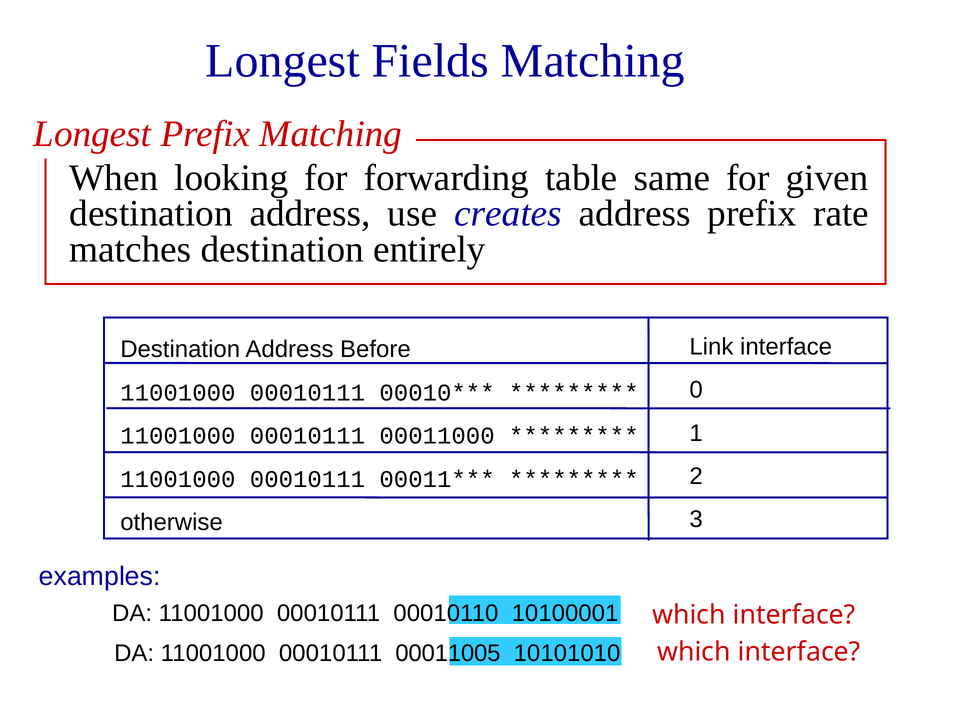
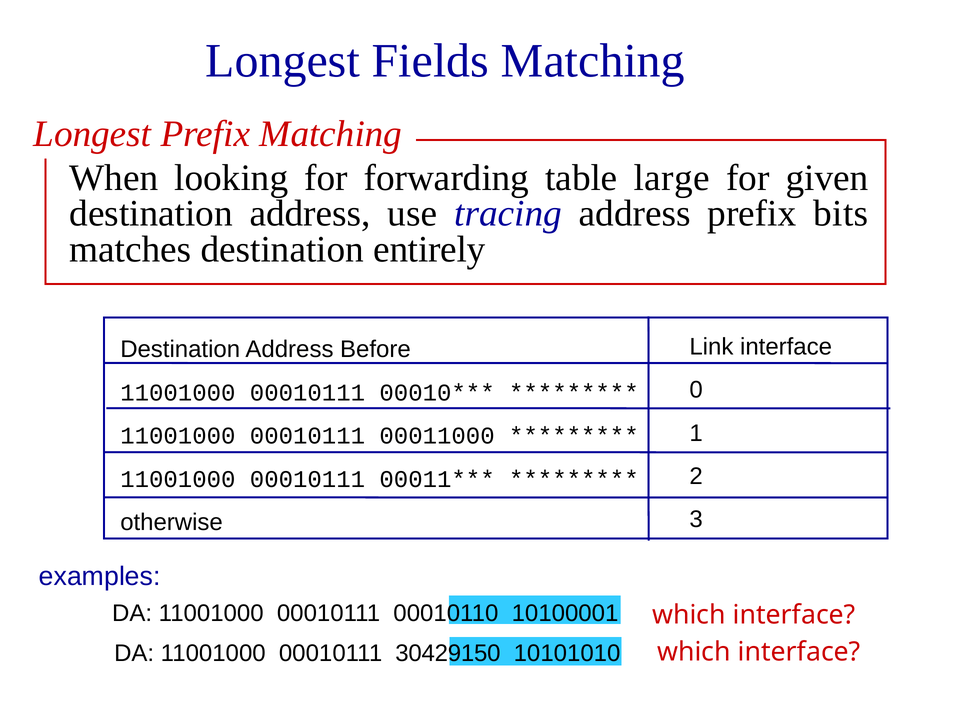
same: same -> large
creates: creates -> tracing
rate: rate -> bits
00011005: 00011005 -> 30429150
